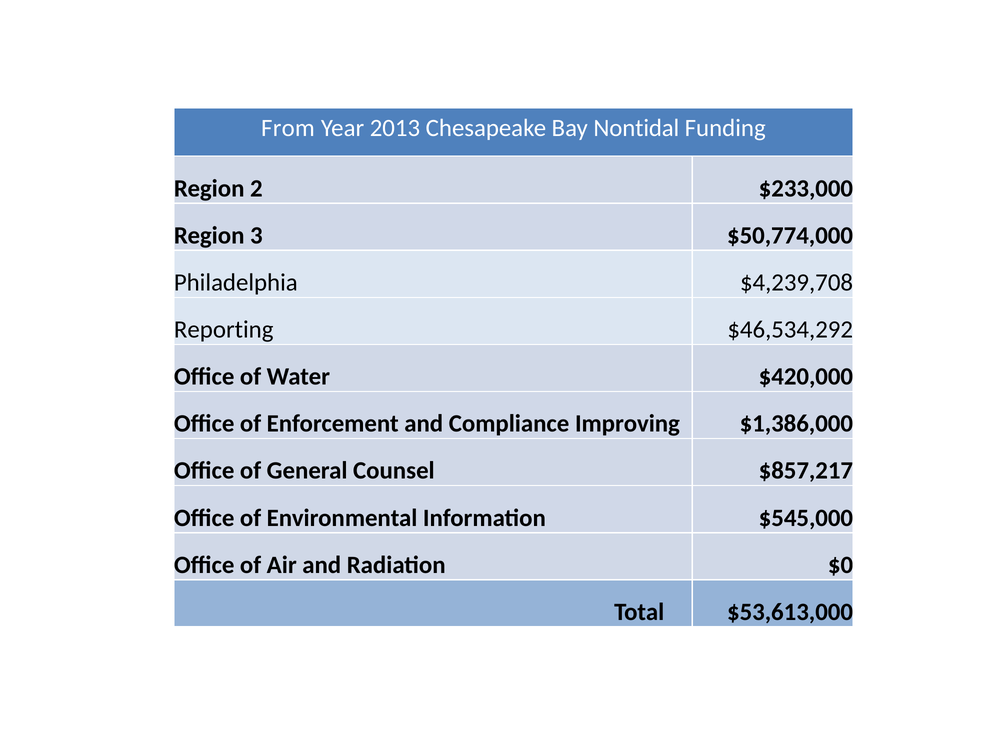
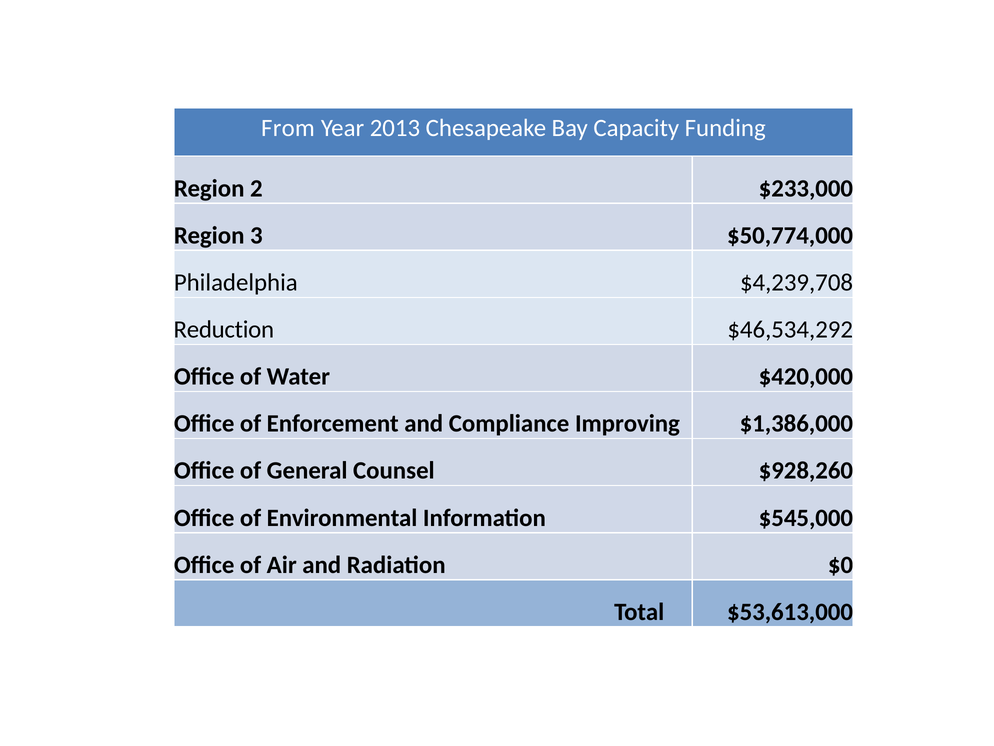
Nontidal: Nontidal -> Capacity
Reporting: Reporting -> Reduction
$857,217: $857,217 -> $928,260
